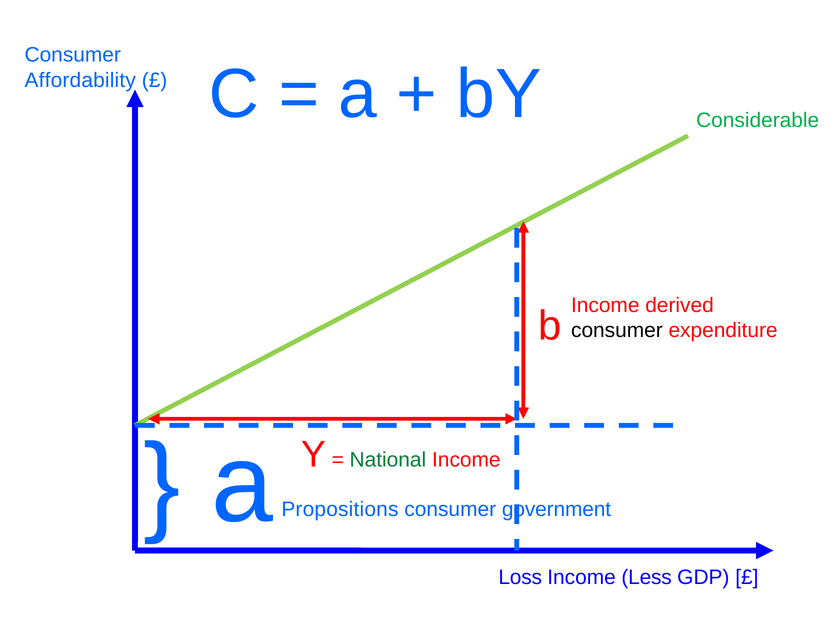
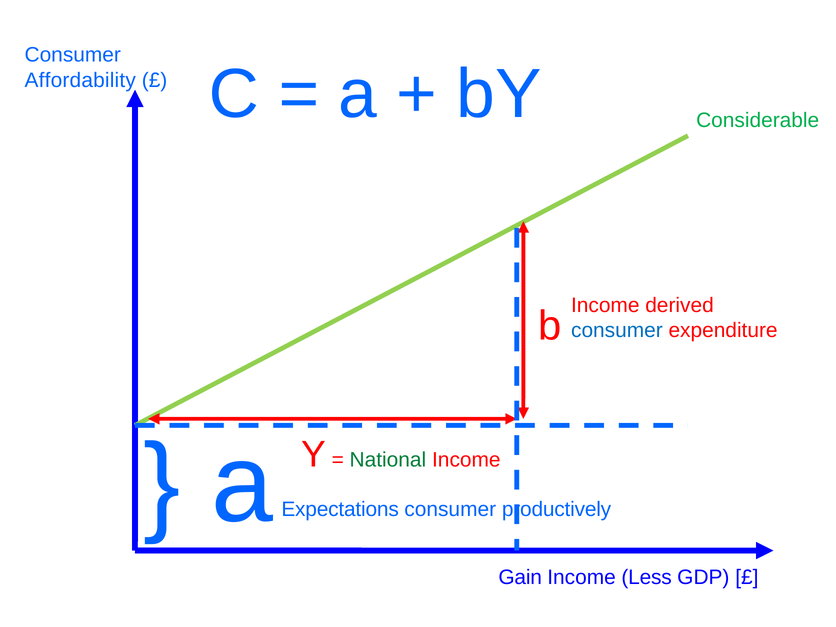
consumer at (617, 330) colour: black -> blue
Propositions: Propositions -> Expectations
government: government -> productively
Loss: Loss -> Gain
